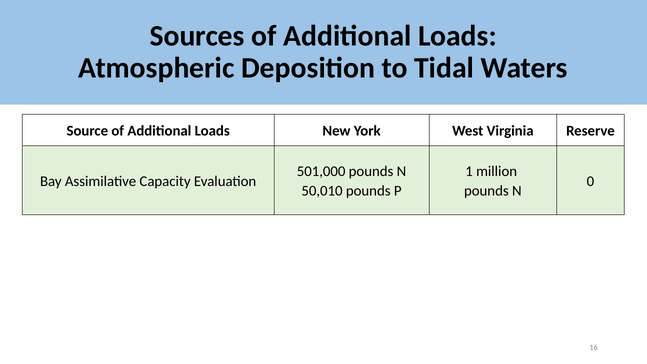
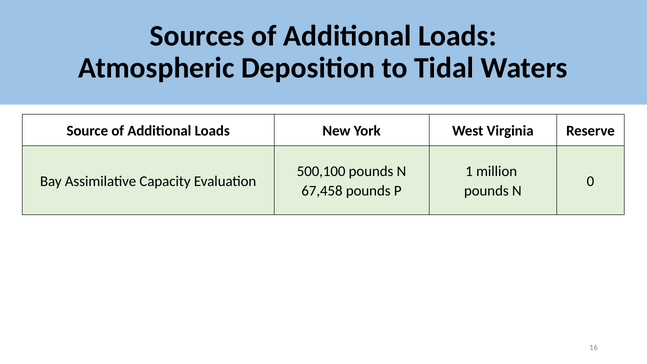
501,000: 501,000 -> 500,100
50,010: 50,010 -> 67,458
